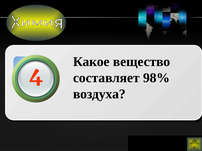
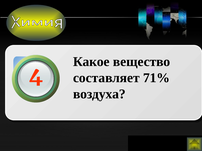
98%: 98% -> 71%
